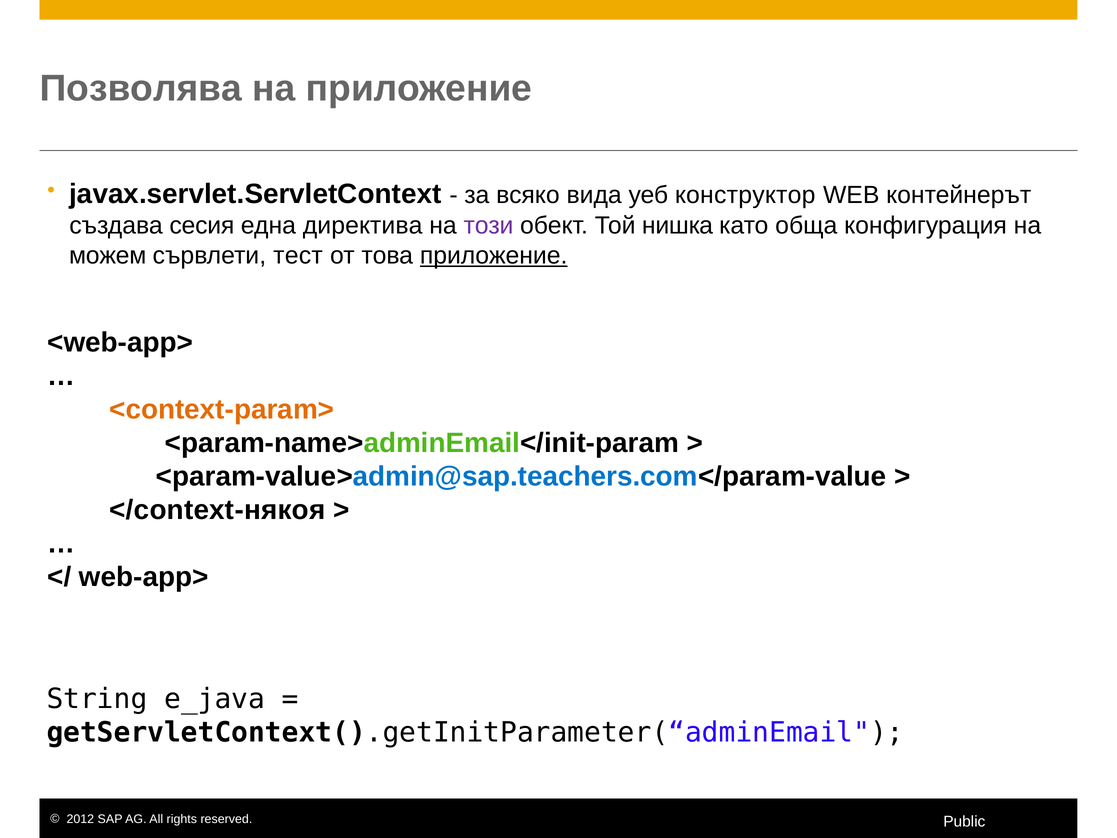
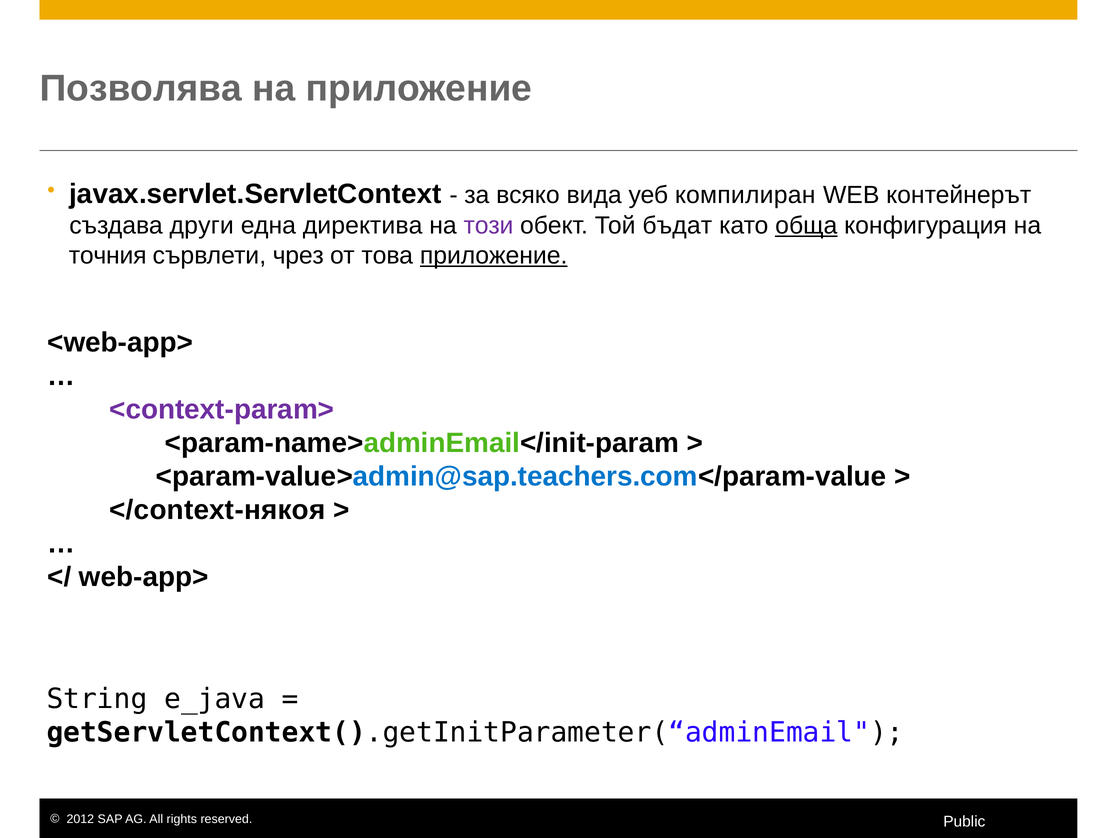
конструктор: конструктор -> компилиран
сесия: сесия -> други
нишка: нишка -> бъдат
обща underline: none -> present
можем: можем -> точния
тест: тест -> чрез
<context-param> colour: orange -> purple
